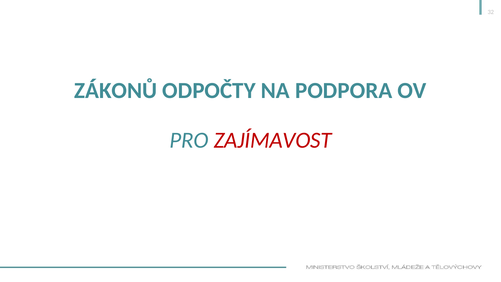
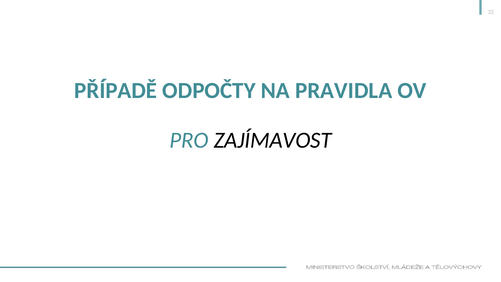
ZÁKONŮ: ZÁKONŮ -> PŘÍPADĚ
PODPORA: PODPORA -> PRAVIDLA
ZAJÍMAVOST colour: red -> black
